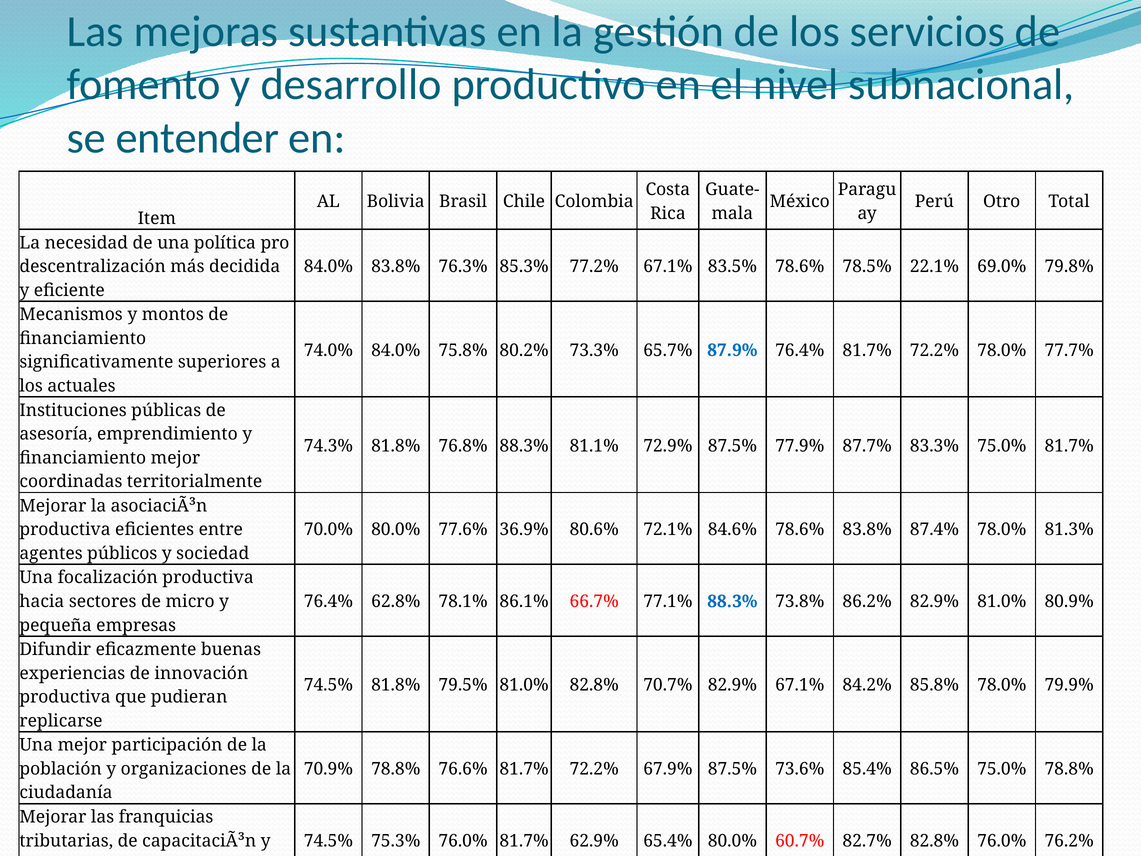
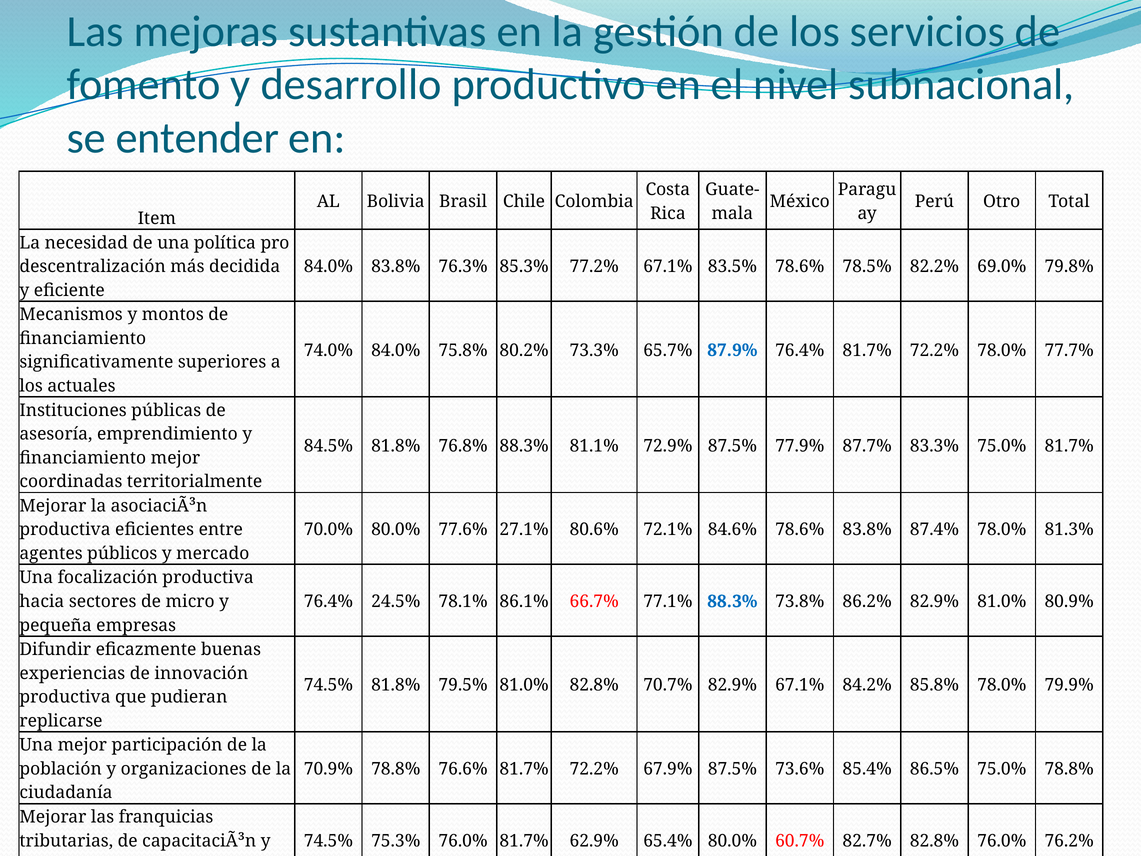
22.1%: 22.1% -> 82.2%
74.3%: 74.3% -> 84.5%
36.9%: 36.9% -> 27.1%
sociedad: sociedad -> mercado
62.8%: 62.8% -> 24.5%
